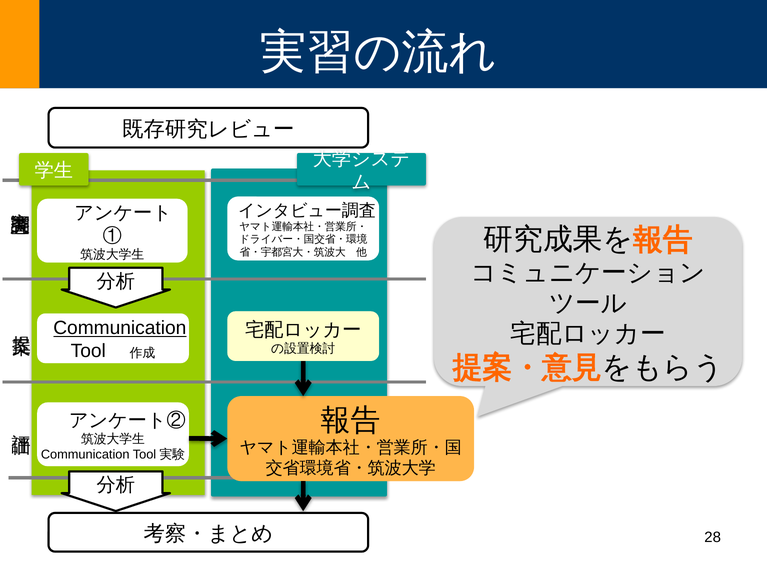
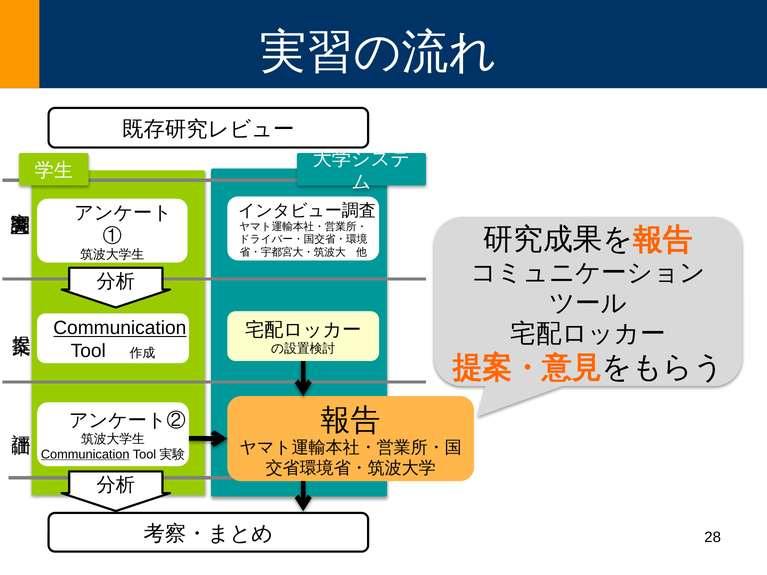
Communication at (85, 455) underline: none -> present
